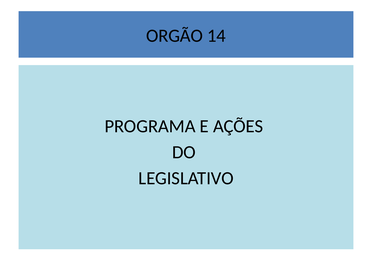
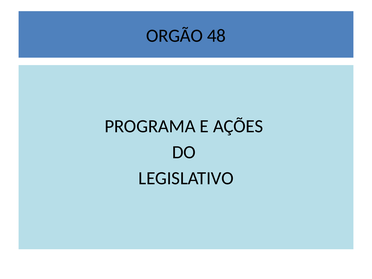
14: 14 -> 48
